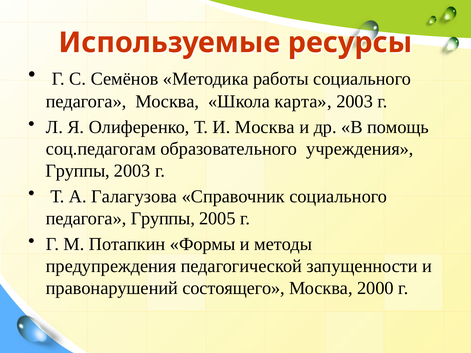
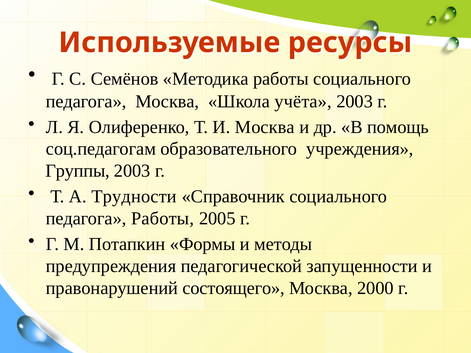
карта: карта -> учёта
Галагузова: Галагузова -> Трудности
педагога Группы: Группы -> Работы
